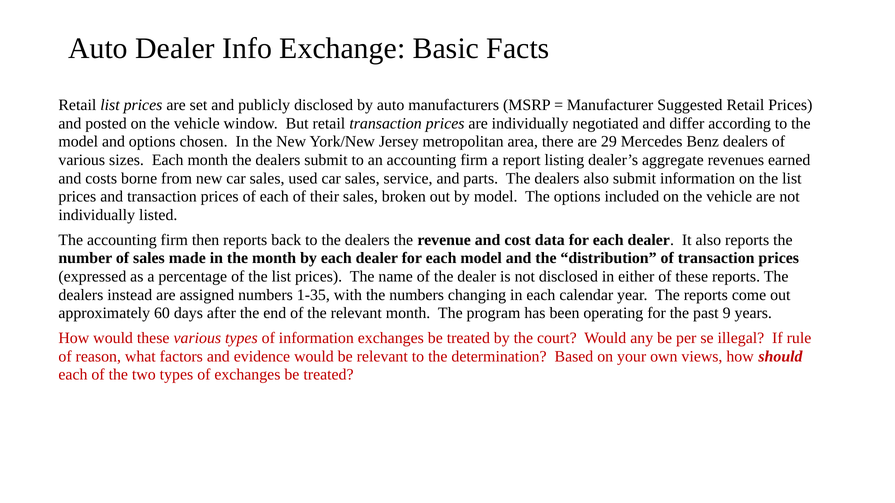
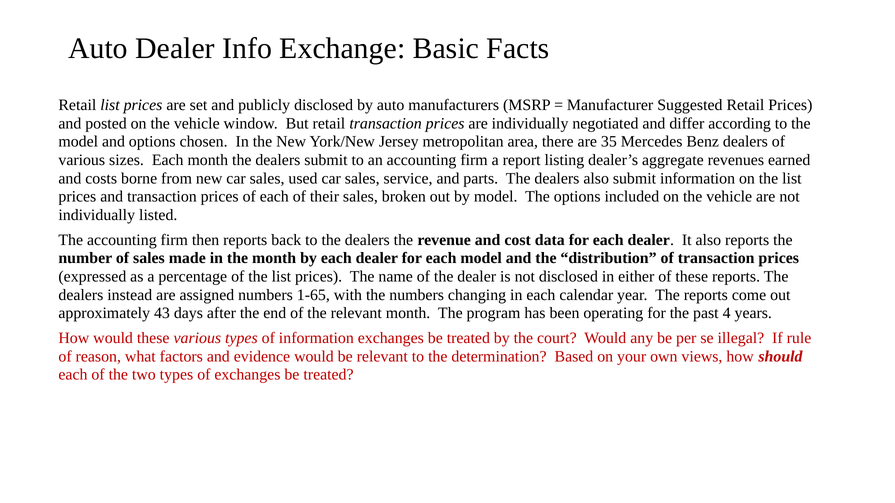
29: 29 -> 35
1-35: 1-35 -> 1-65
60: 60 -> 43
9: 9 -> 4
